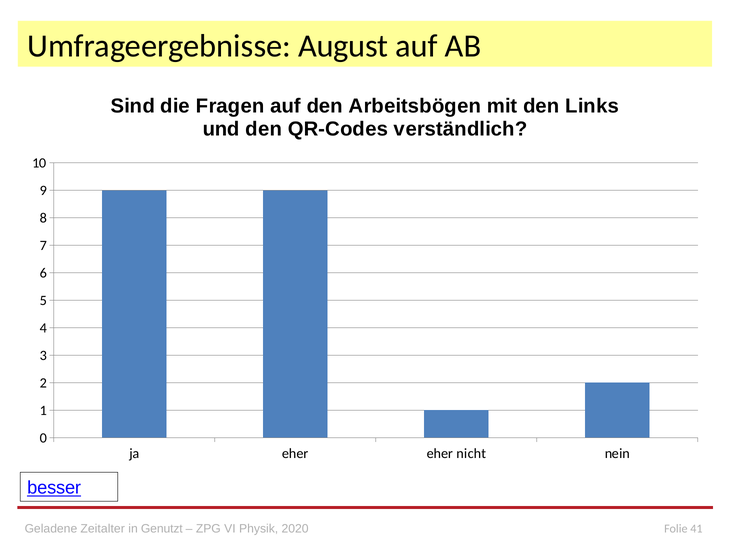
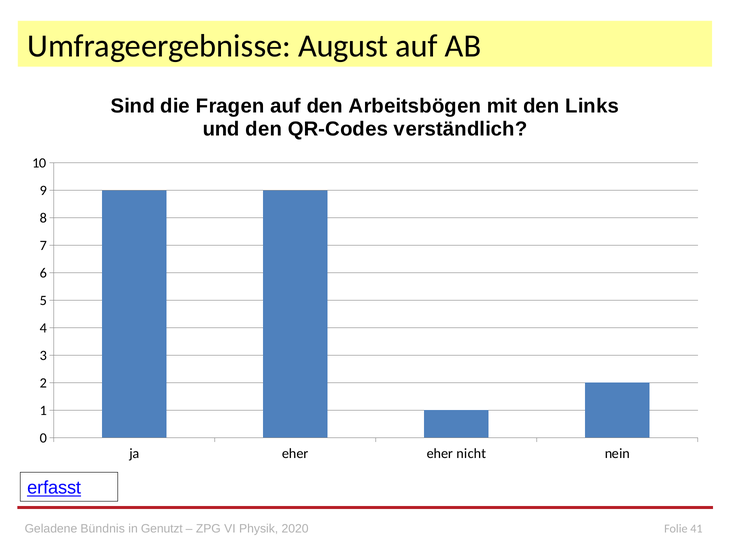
besser: besser -> erfasst
Zeitalter: Zeitalter -> Bündnis
